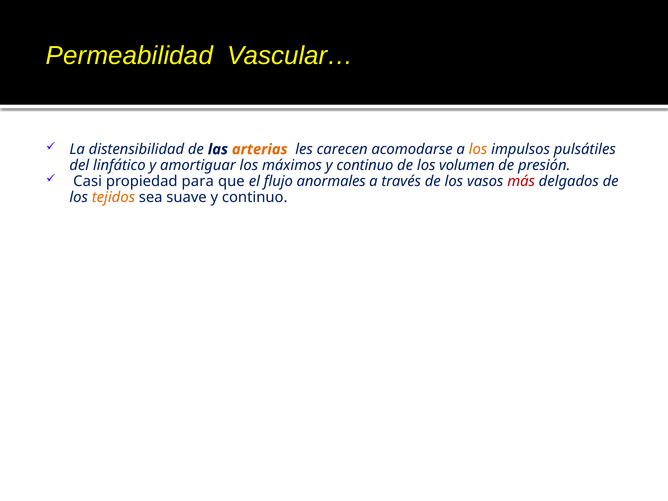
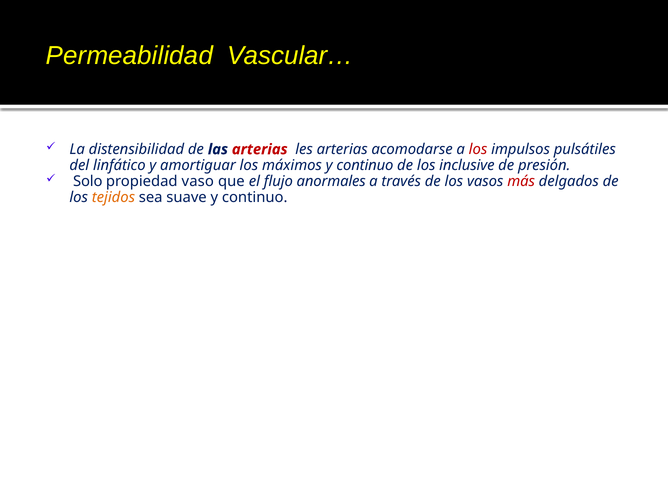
arterias at (260, 149) colour: orange -> red
les carecen: carecen -> arterias
los at (478, 149) colour: orange -> red
volumen: volumen -> inclusive
Casi: Casi -> Solo
para: para -> vaso
